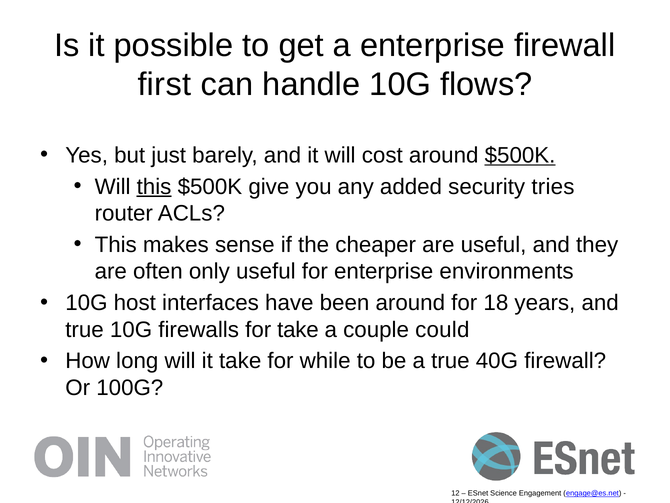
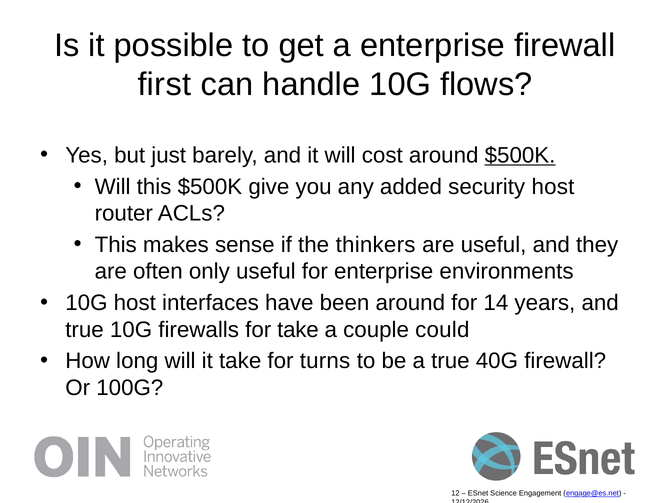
this at (154, 186) underline: present -> none
security tries: tries -> host
cheaper: cheaper -> thinkers
18: 18 -> 14
while: while -> turns
